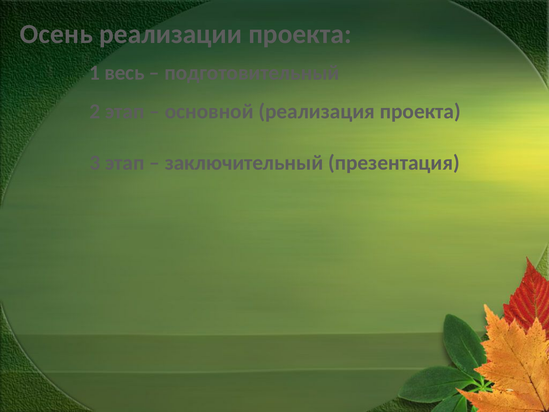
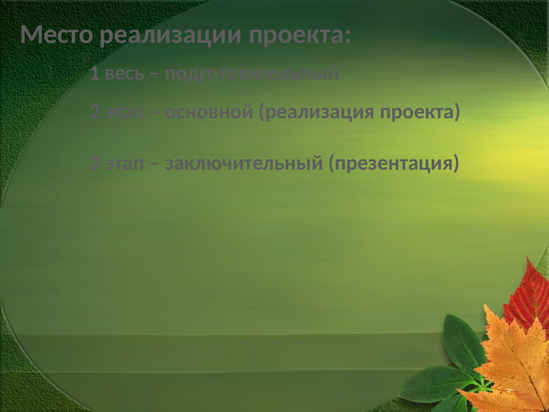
Осень: Осень -> Место
